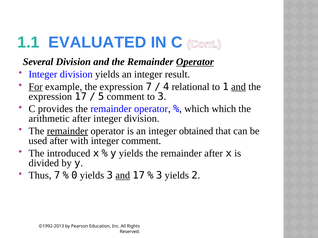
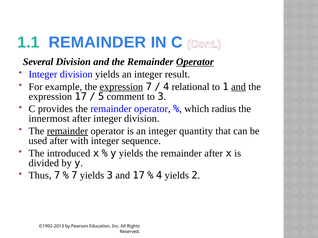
1.1 EVALUATED: EVALUATED -> REMAINDER
For underline: present -> none
expression at (121, 87) underline: none -> present
which which: which -> radius
arithmetic: arithmetic -> innermost
obtained: obtained -> quantity
integer comment: comment -> sequence
0 at (74, 176): 0 -> 7
and at (123, 176) underline: present -> none
3 at (159, 176): 3 -> 4
